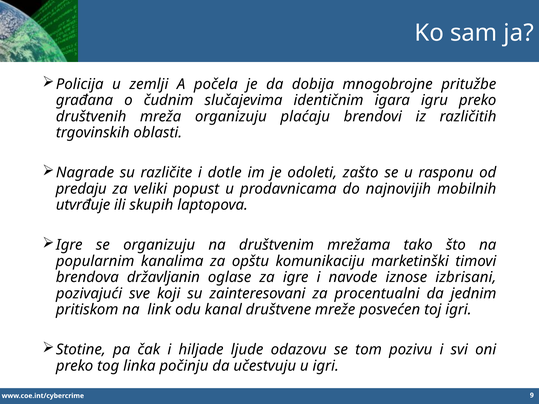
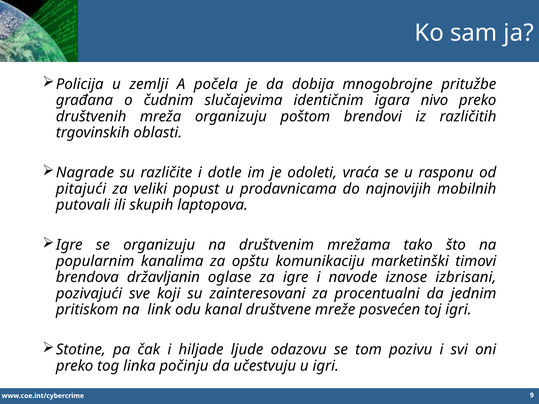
igru: igru -> nivo
plaćaju: plaćaju -> poštom
zašto: zašto -> vraća
predaju: predaju -> pitajući
utvrđuje: utvrđuje -> putovali
